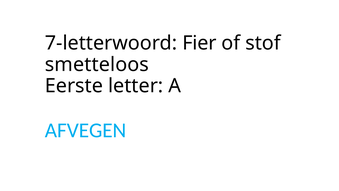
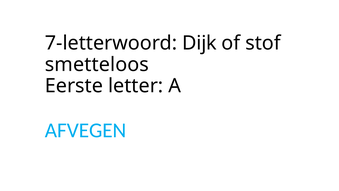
Fier: Fier -> Dijk
